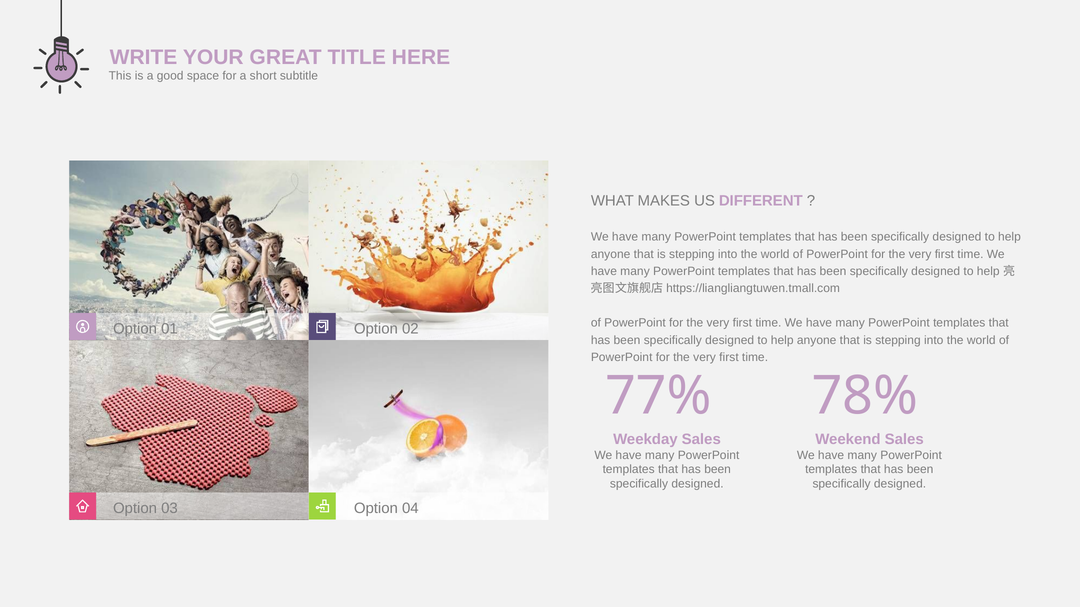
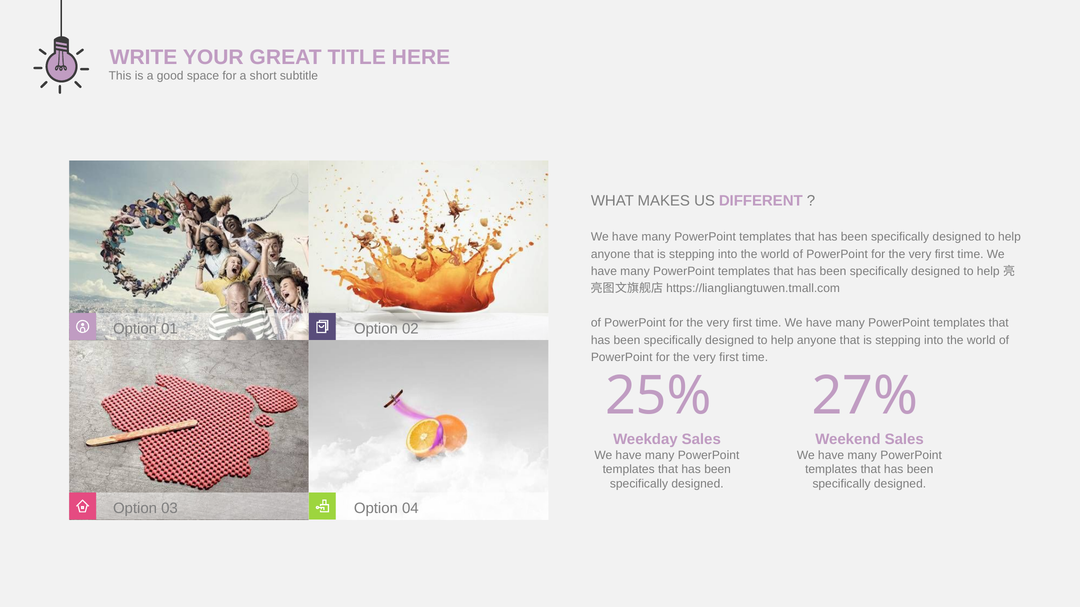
77%: 77% -> 25%
78%: 78% -> 27%
